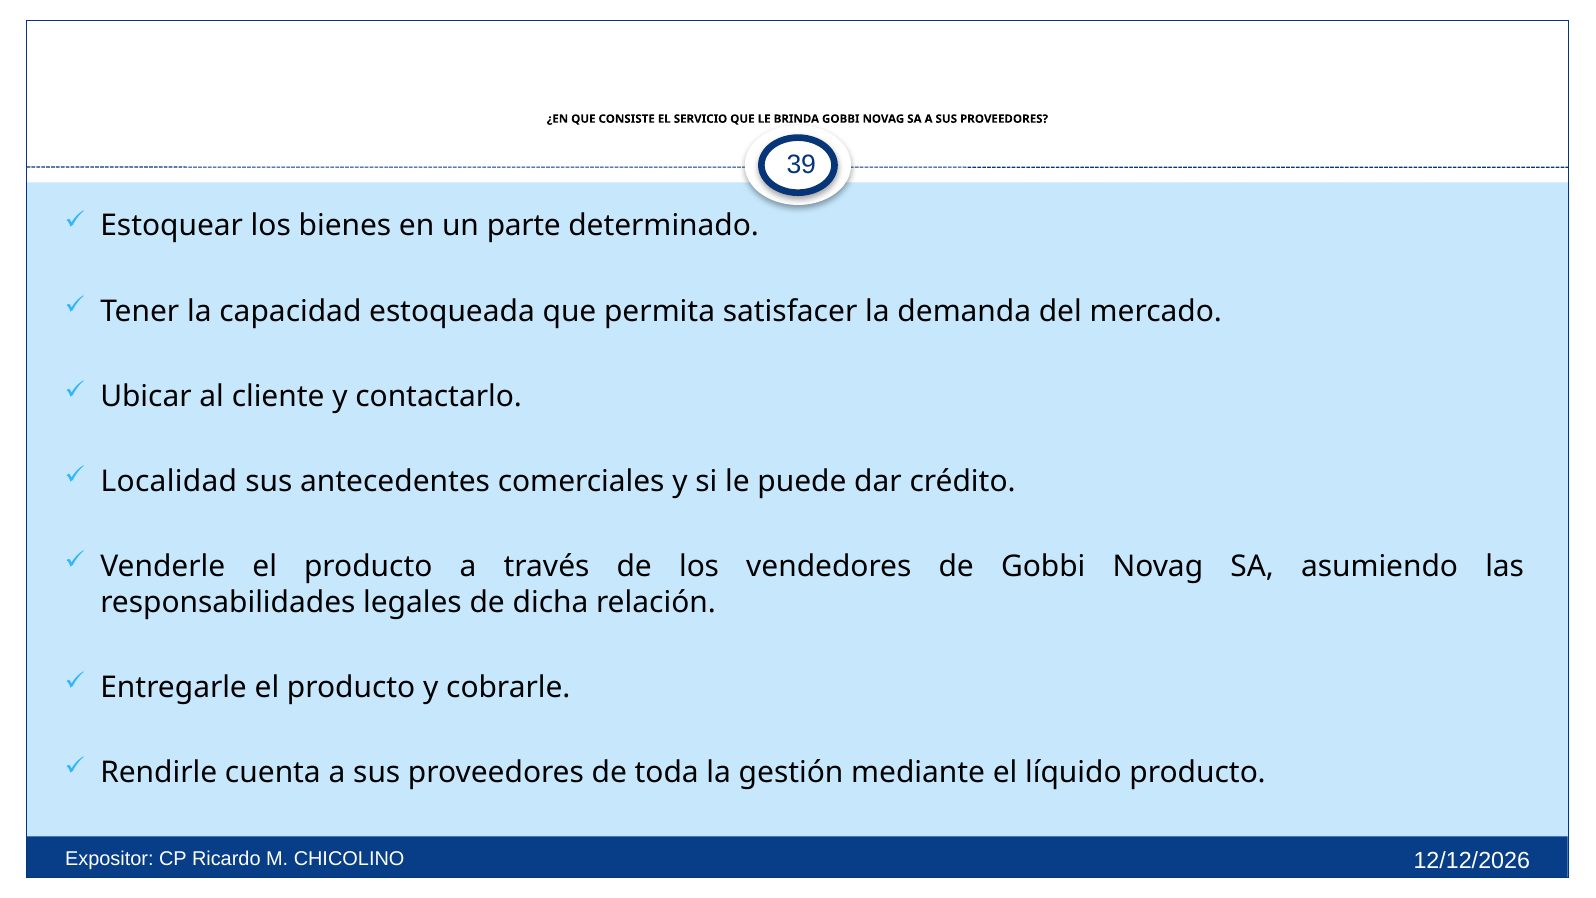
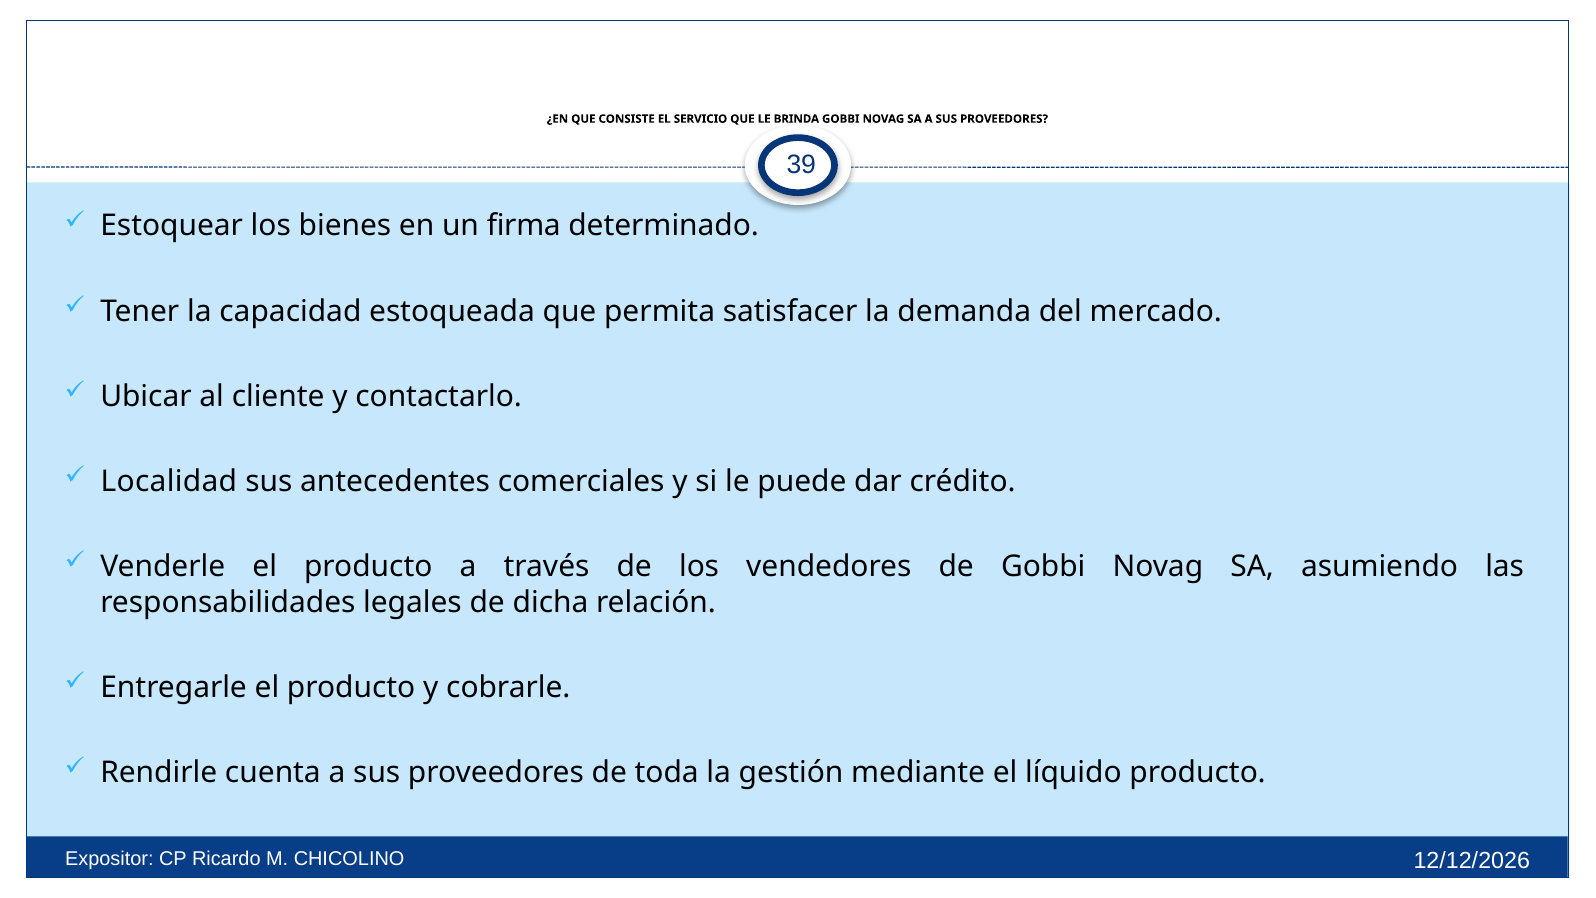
parte: parte -> firma
